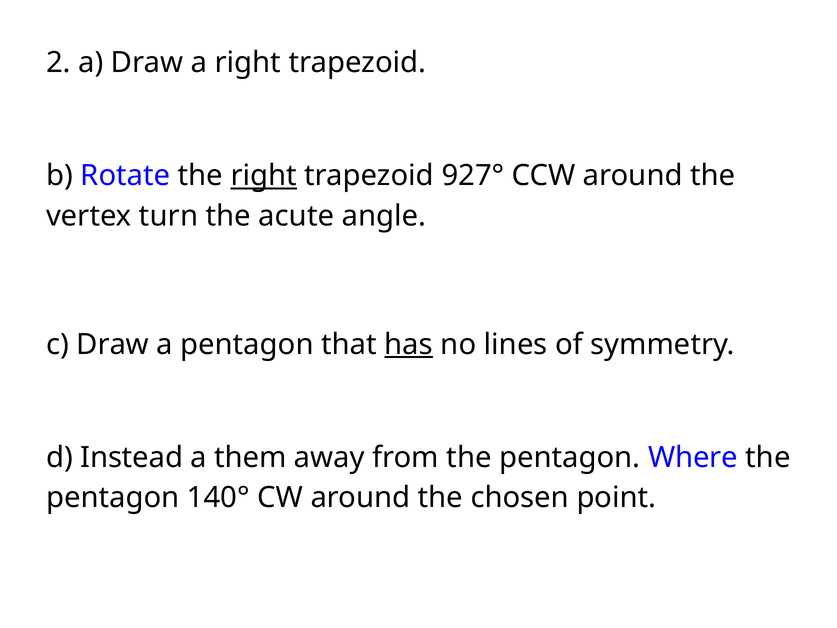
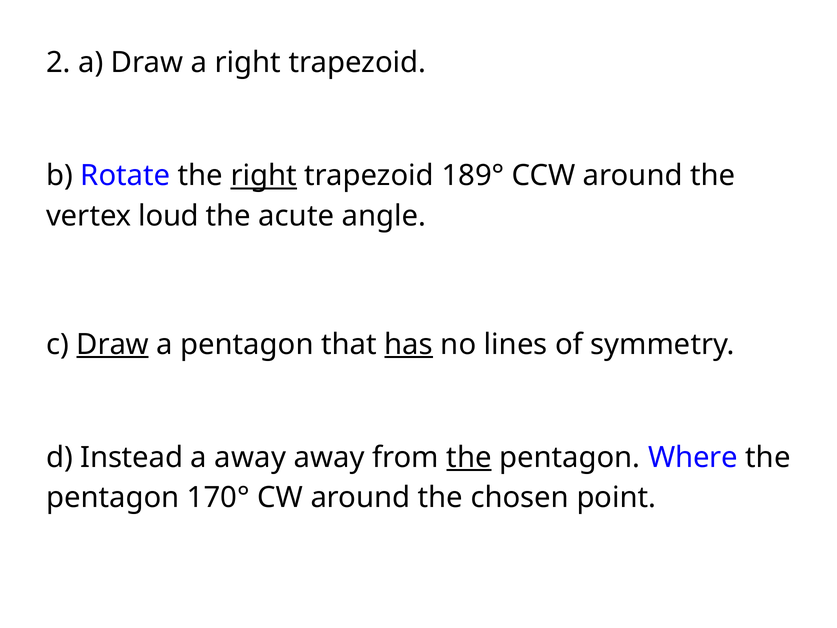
927°: 927° -> 189°
turn: turn -> loud
Draw at (113, 344) underline: none -> present
a them: them -> away
the at (469, 457) underline: none -> present
140°: 140° -> 170°
